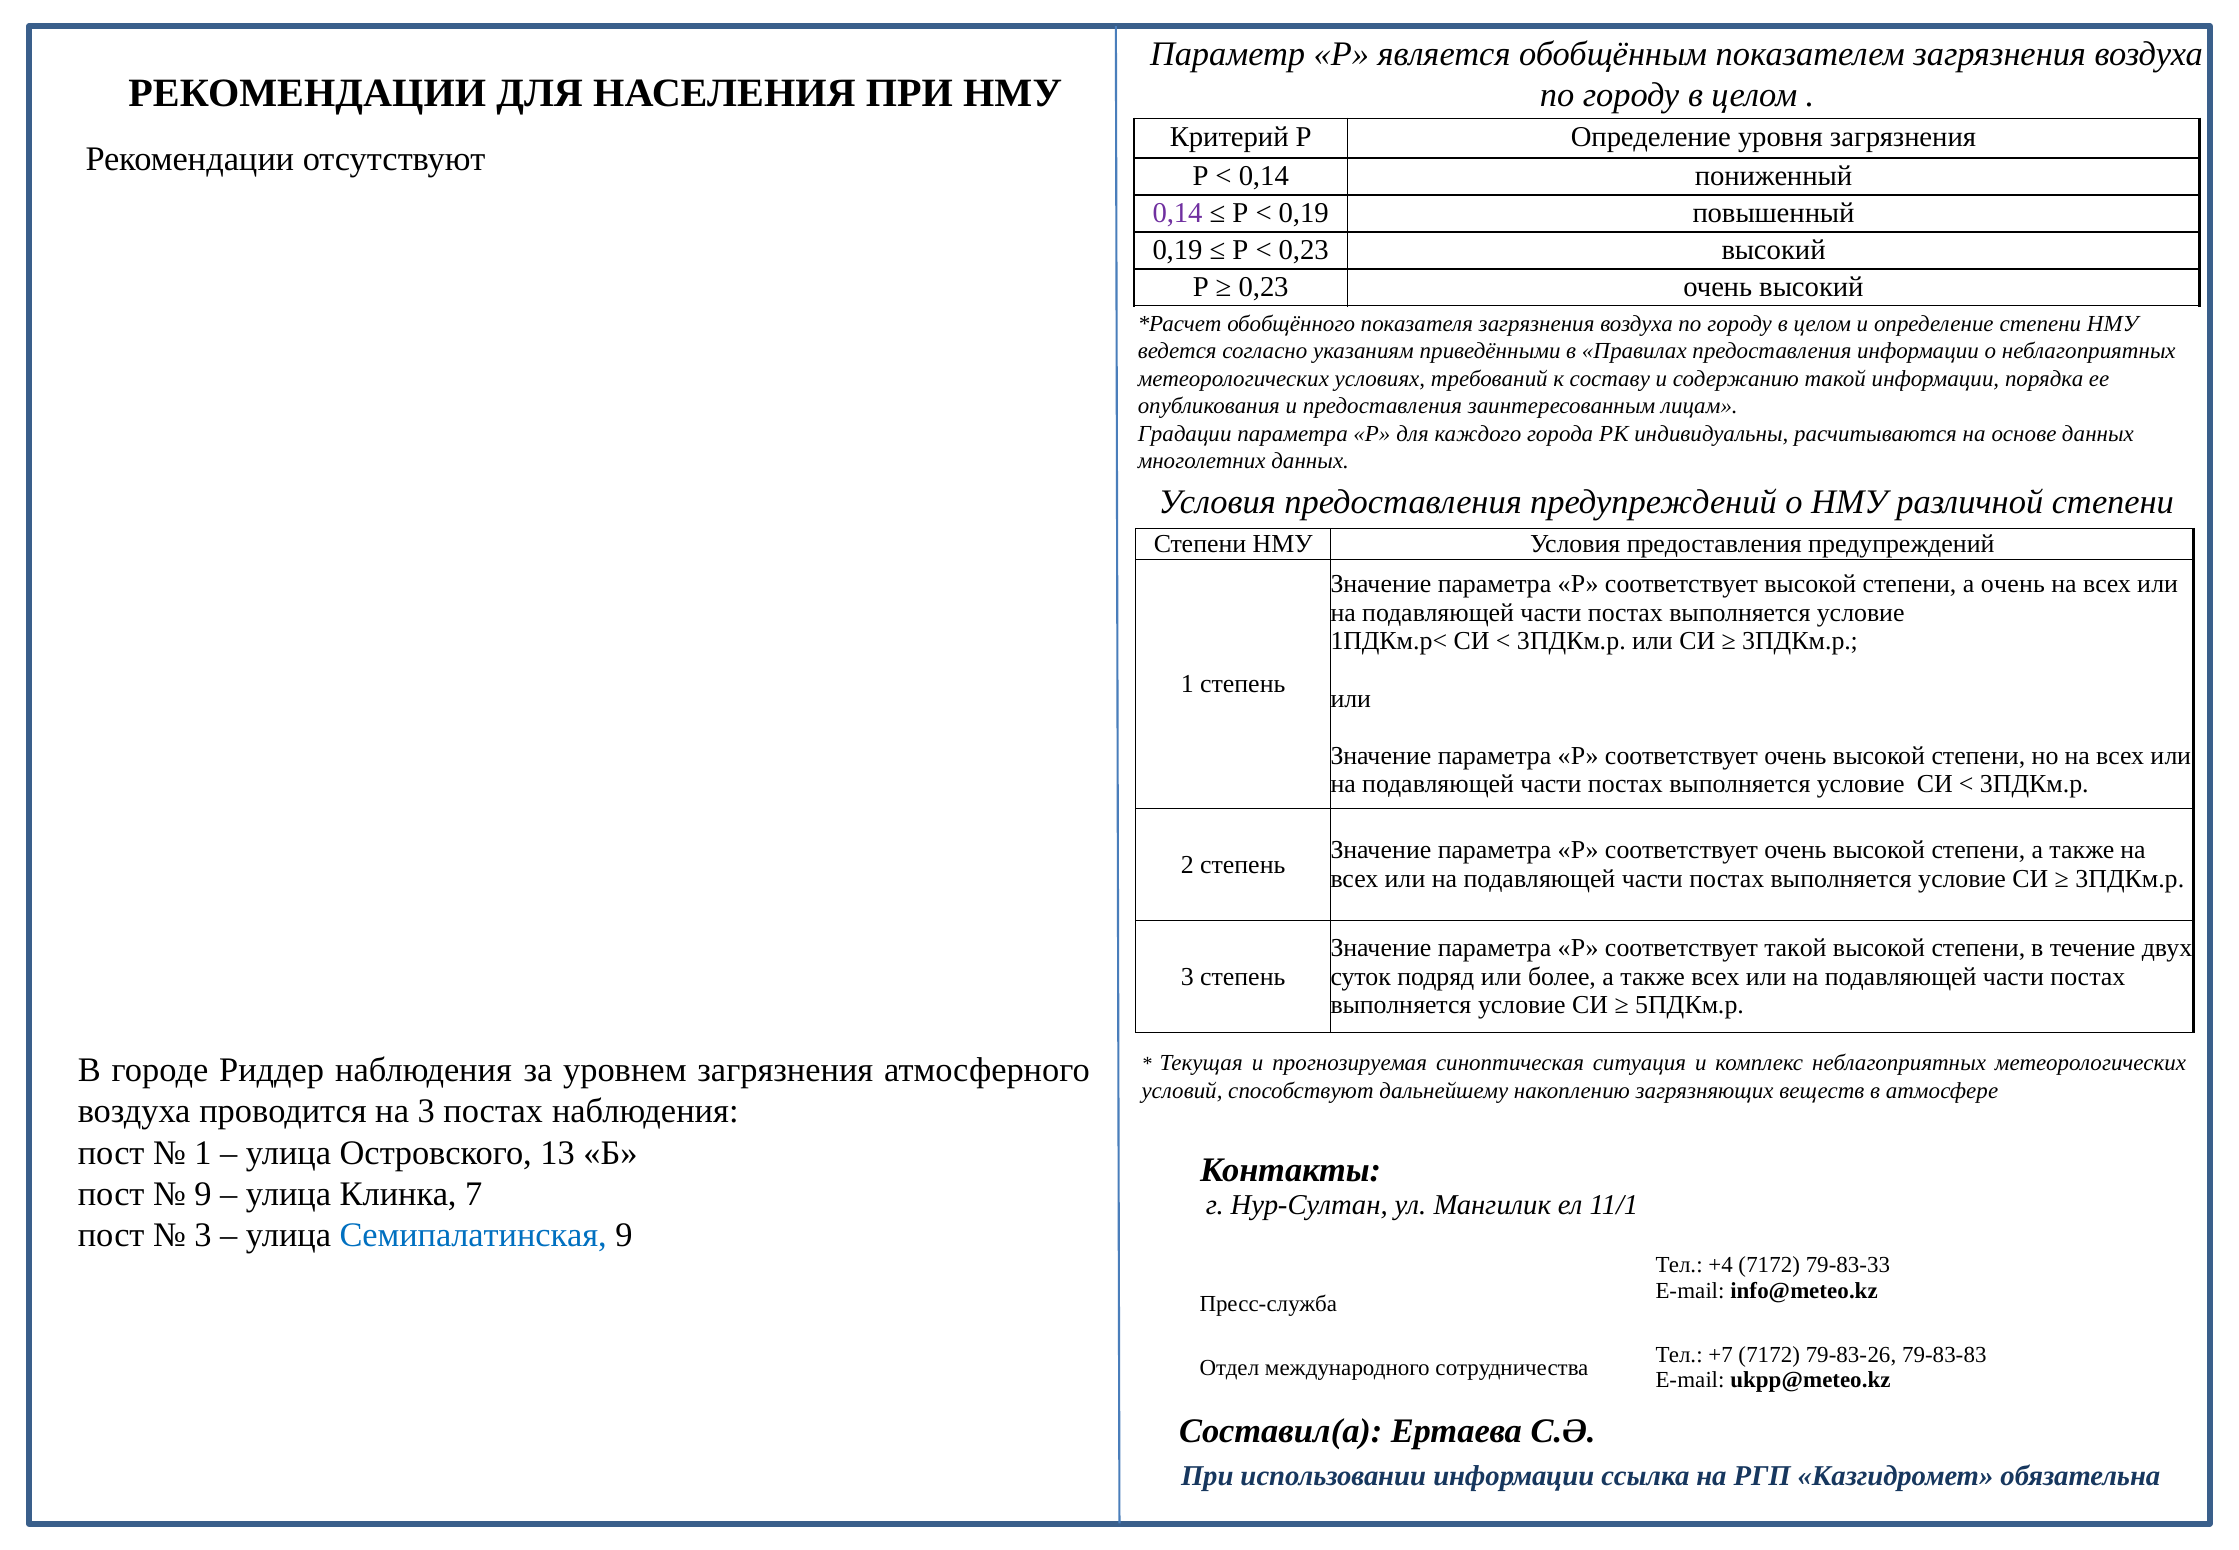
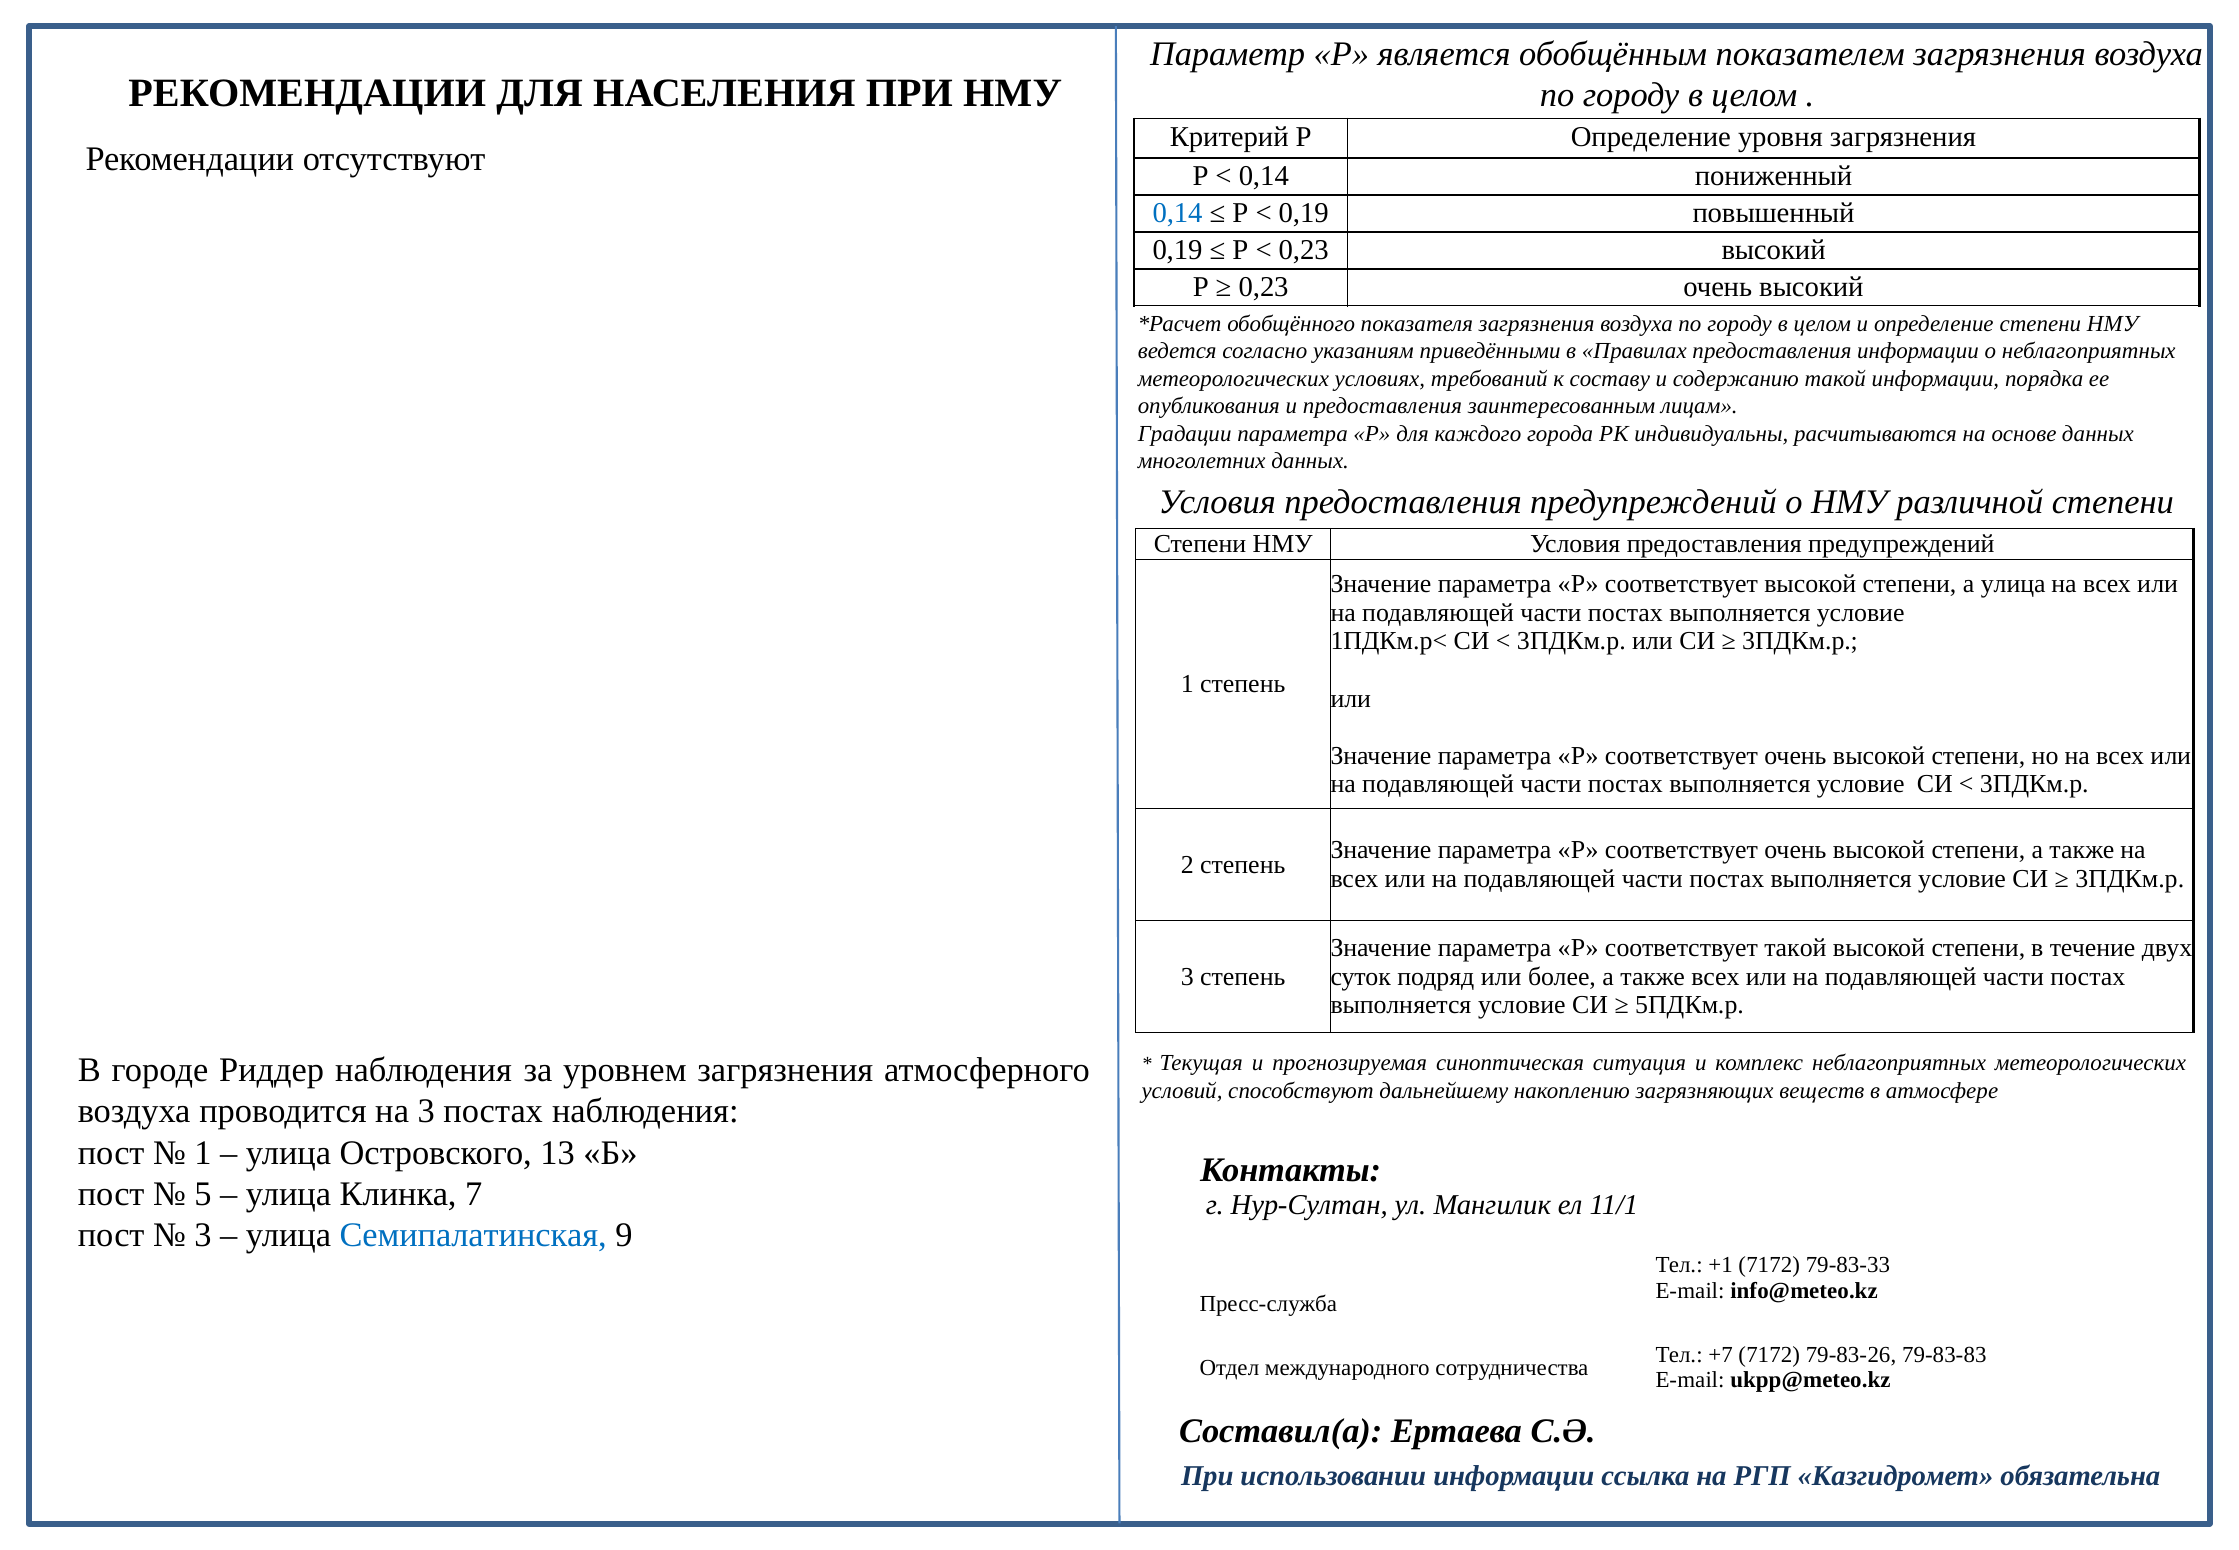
0,14 at (1178, 213) colour: purple -> blue
а очень: очень -> улица
9 at (203, 1194): 9 -> 5
+4: +4 -> +1
